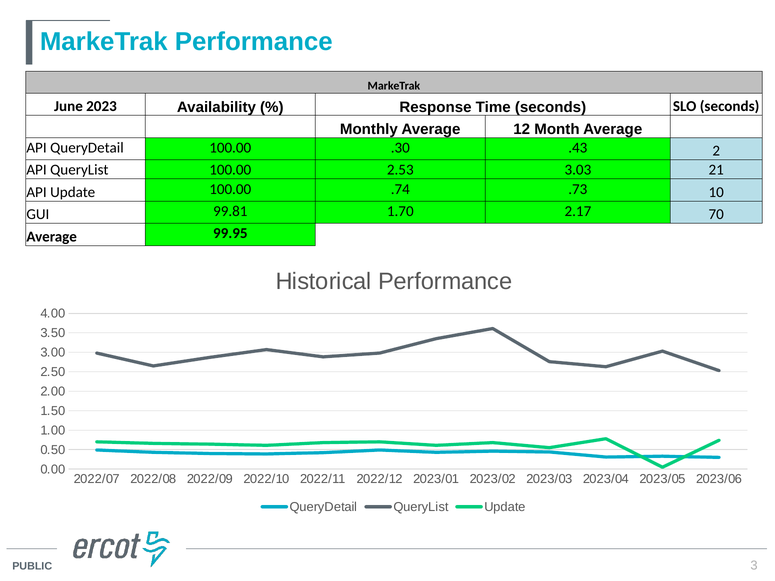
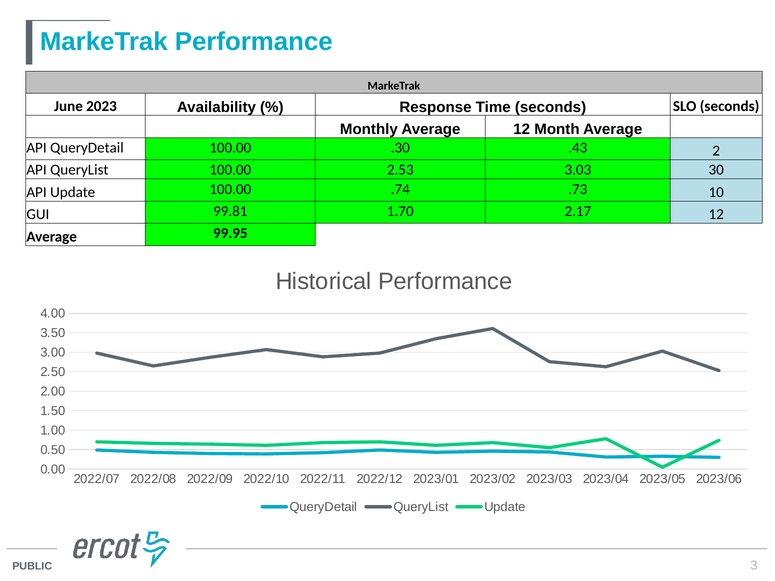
21: 21 -> 30
2.17 70: 70 -> 12
